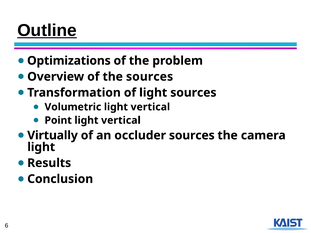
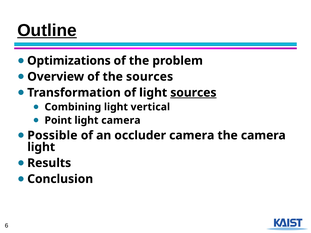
sources at (193, 93) underline: none -> present
Volumetric: Volumetric -> Combining
Point light vertical: vertical -> camera
Virtually: Virtually -> Possible
occluder sources: sources -> camera
